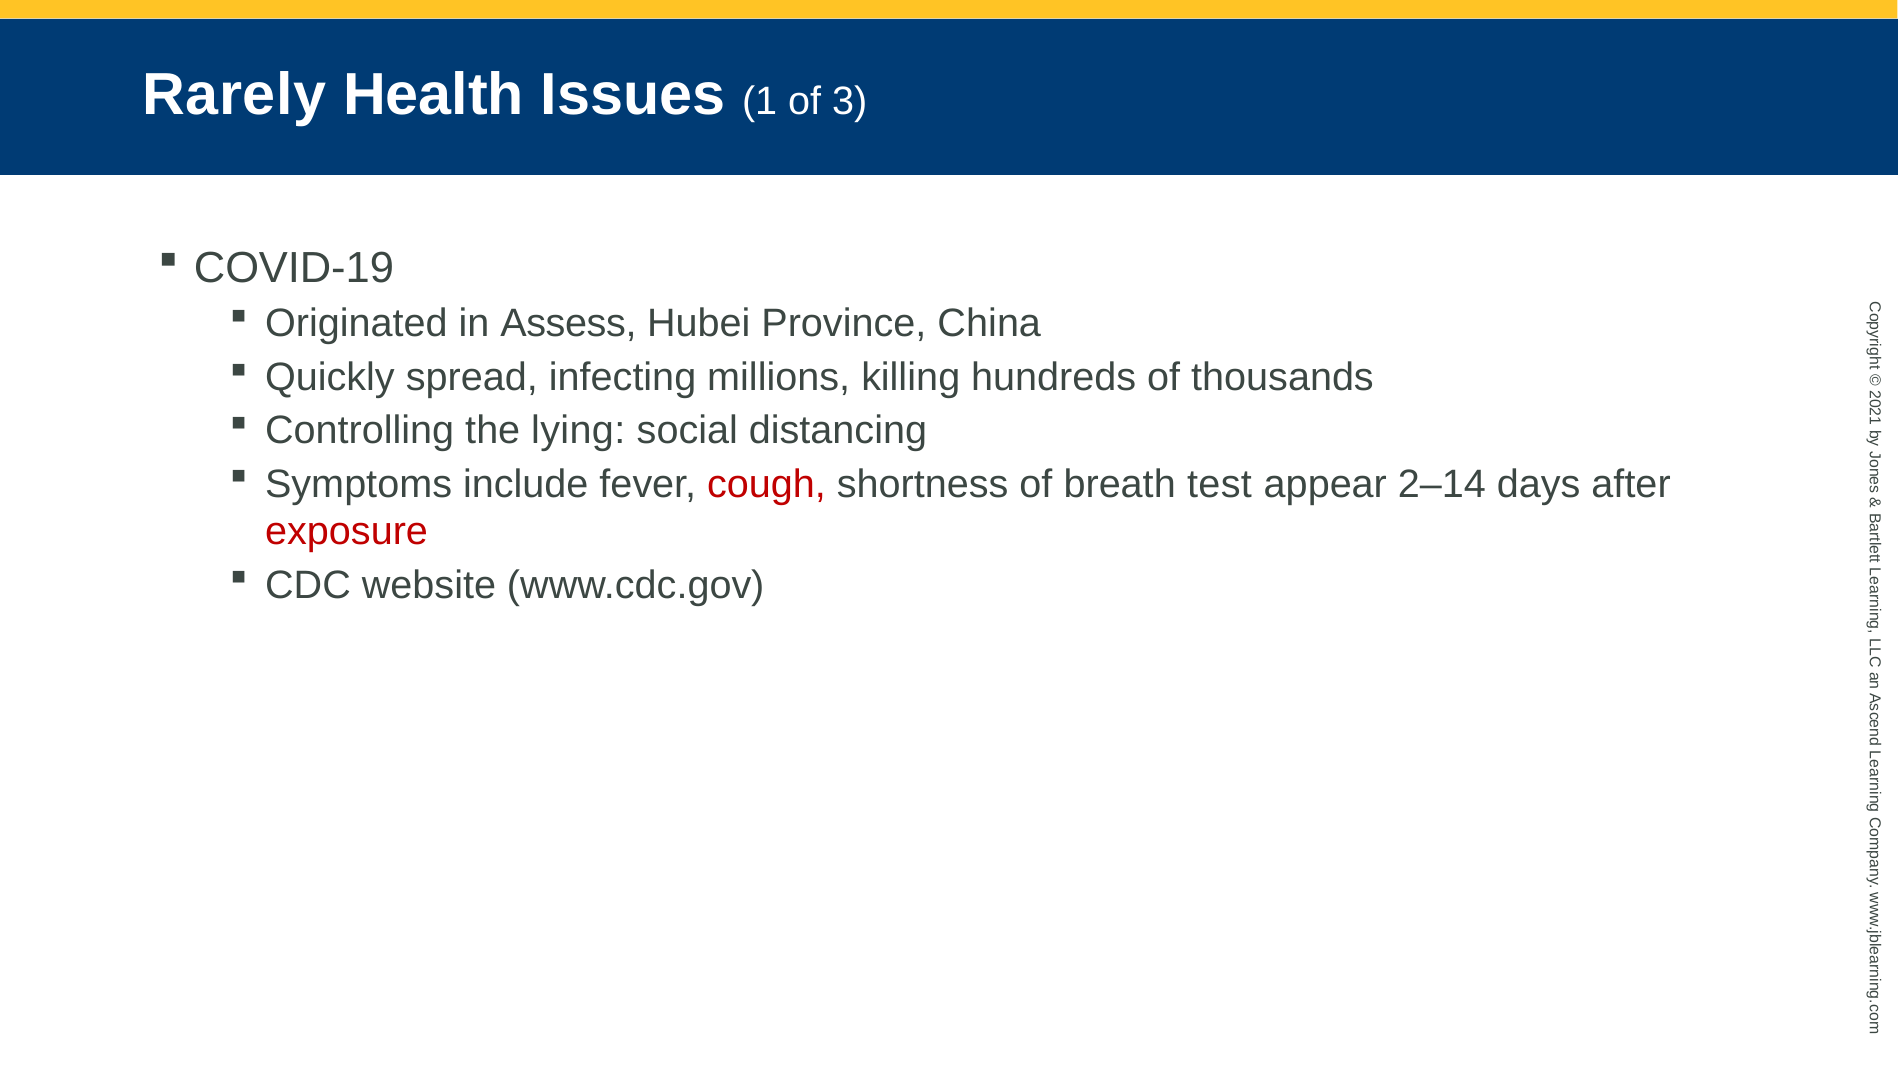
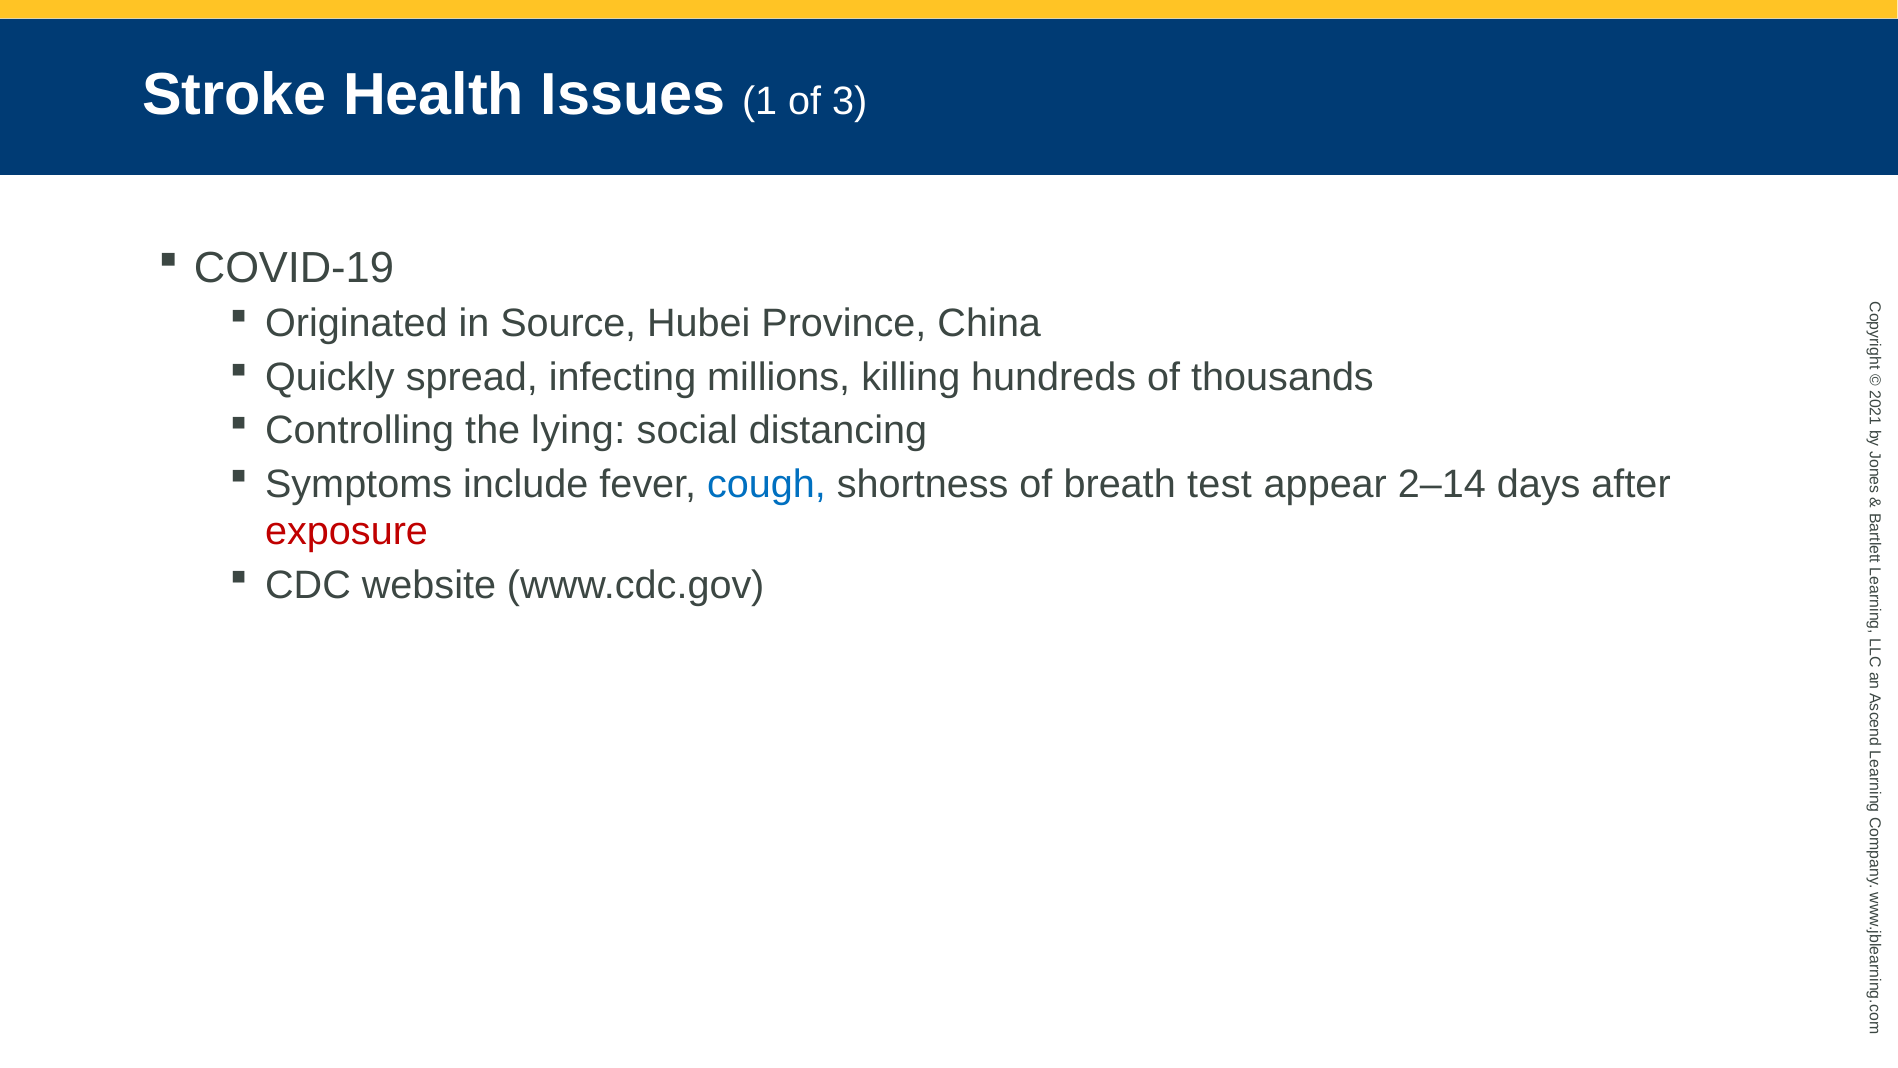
Rarely: Rarely -> Stroke
Assess: Assess -> Source
cough colour: red -> blue
